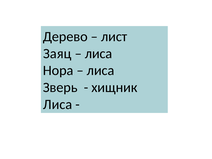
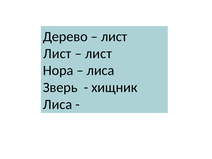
Заяц at (57, 54): Заяц -> Лист
лиса at (99, 54): лиса -> лист
